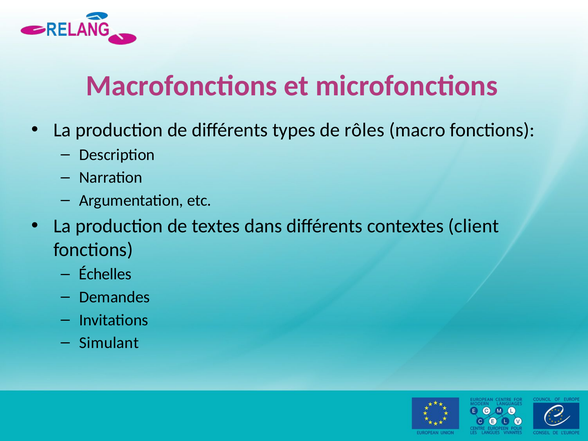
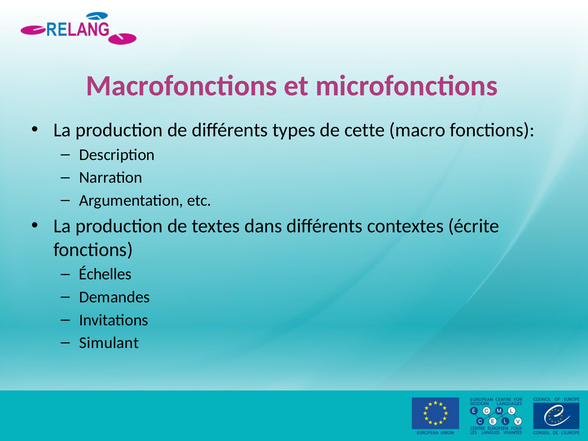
rôles: rôles -> cette
client: client -> écrite
